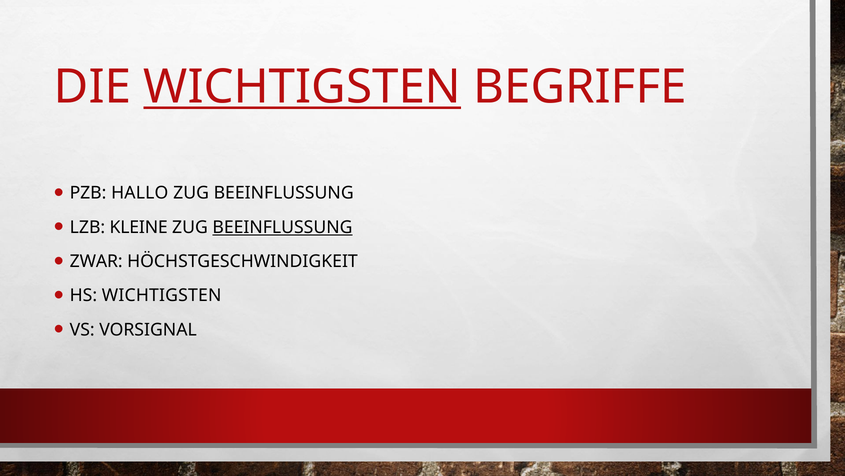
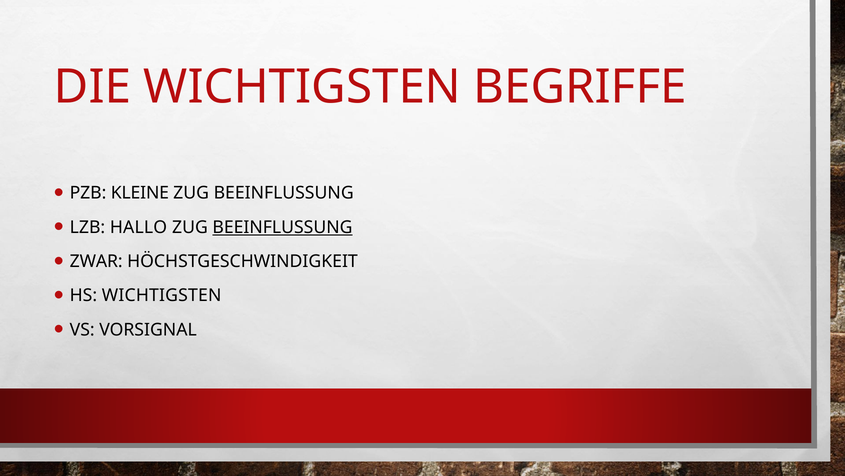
WICHTIGSTEN at (302, 87) underline: present -> none
HALLO: HALLO -> KLEINE
KLEINE: KLEINE -> HALLO
